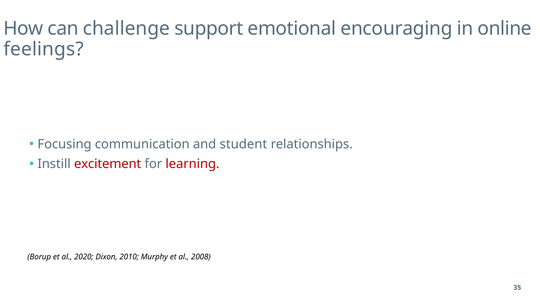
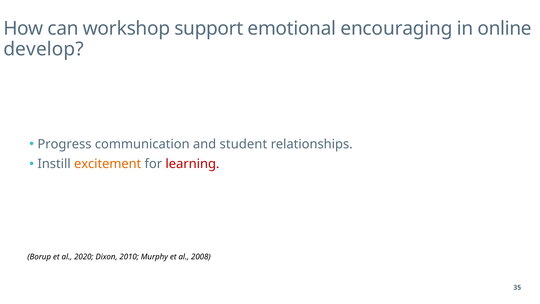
challenge: challenge -> workshop
feelings: feelings -> develop
Focusing: Focusing -> Progress
excitement colour: red -> orange
